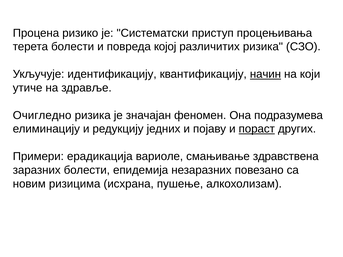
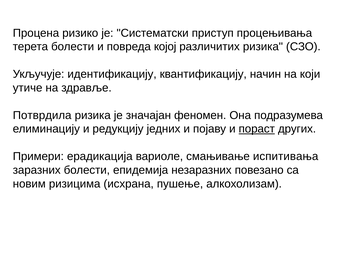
начин underline: present -> none
Очигледно: Очигледно -> Потврдила
здравствена: здравствена -> испитивања
